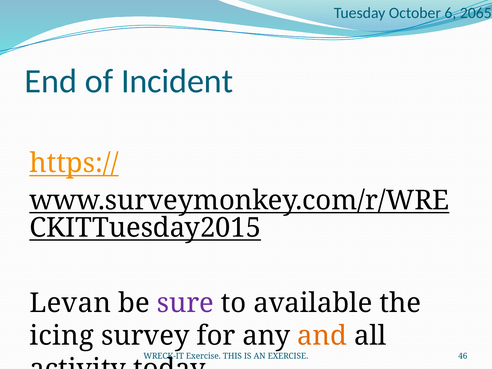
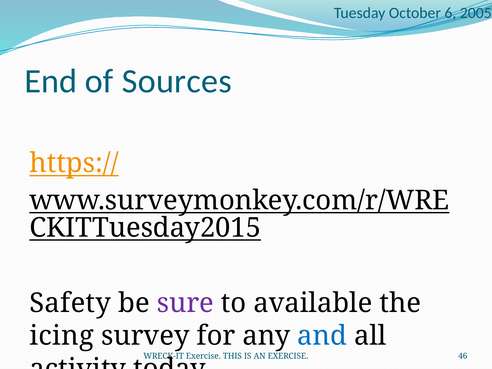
2065: 2065 -> 2005
Incident: Incident -> Sources
Levan: Levan -> Safety
and colour: orange -> blue
